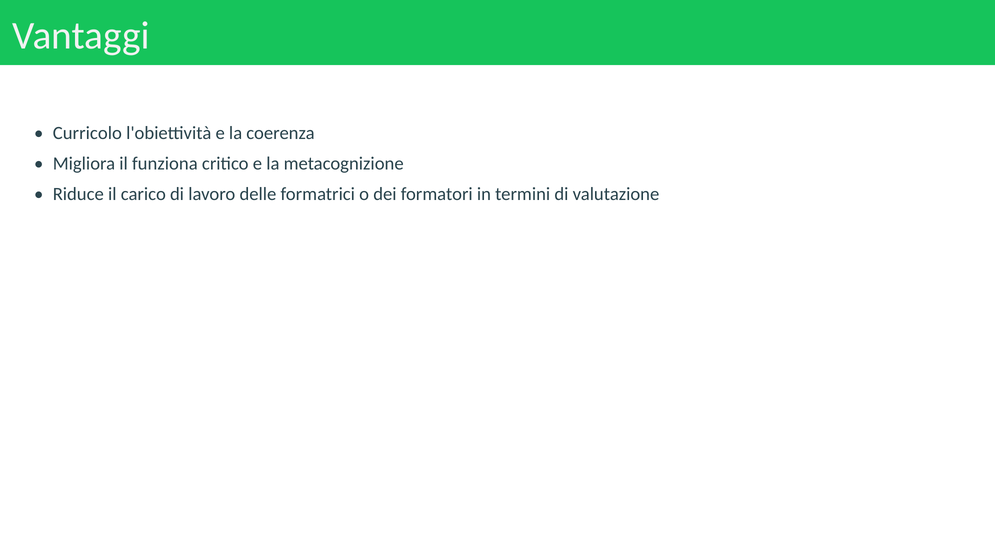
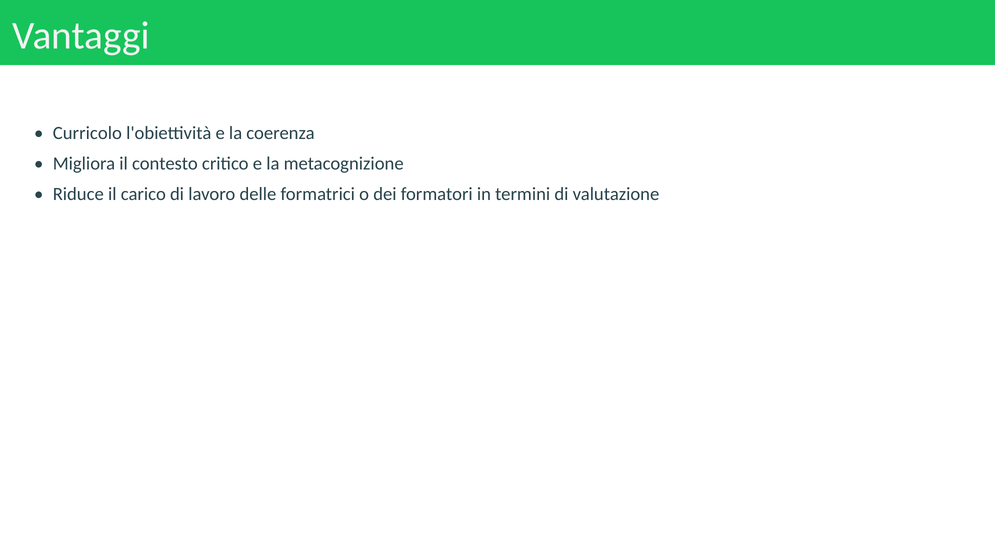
funziona: funziona -> contesto
